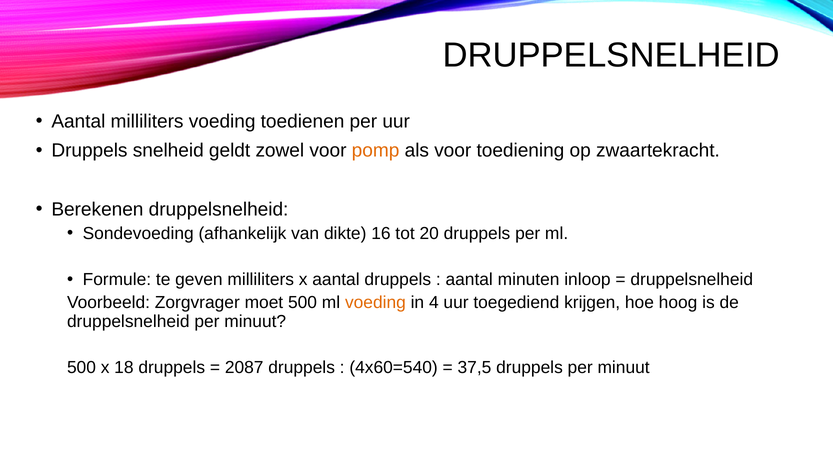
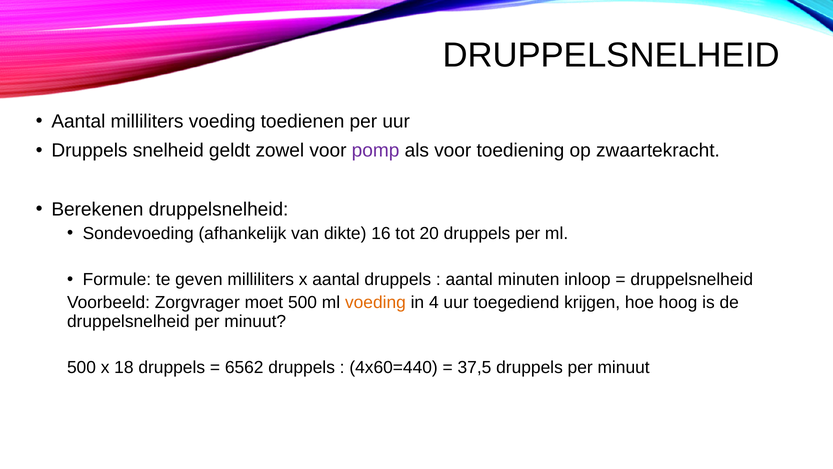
pomp colour: orange -> purple
2087: 2087 -> 6562
4x60=540: 4x60=540 -> 4x60=440
